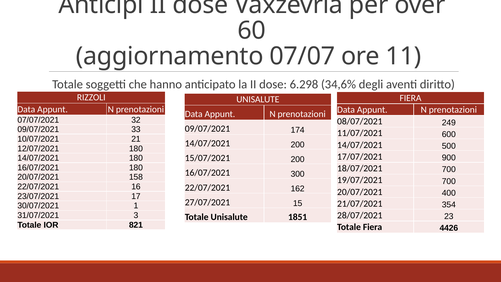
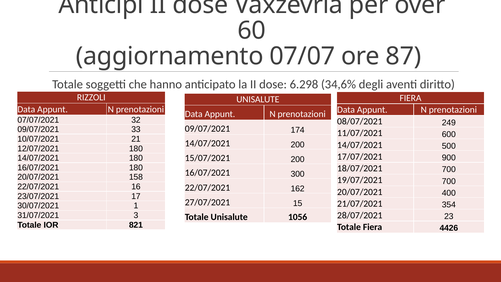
11: 11 -> 87
1851: 1851 -> 1056
